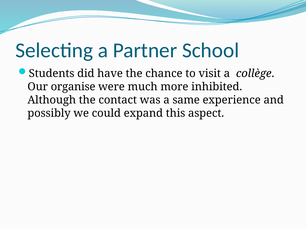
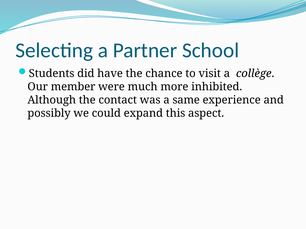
organise: organise -> member
